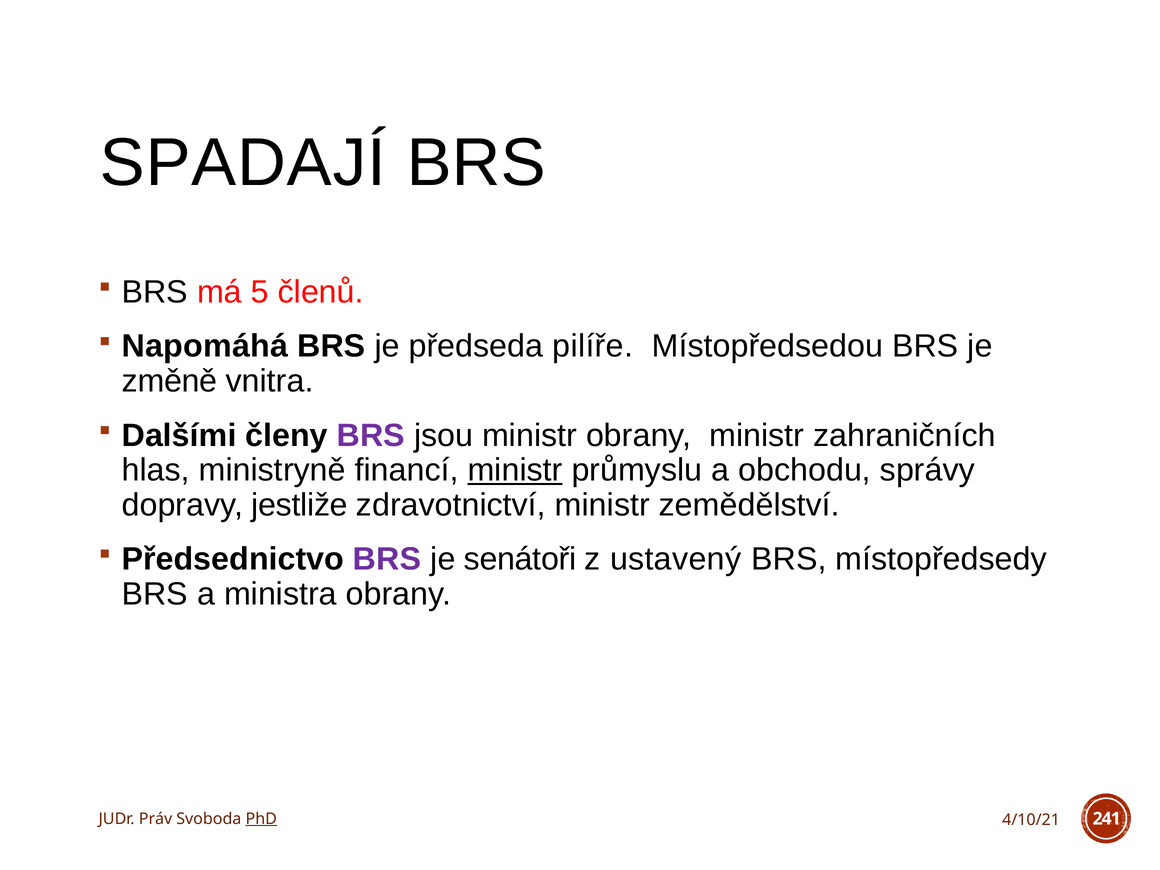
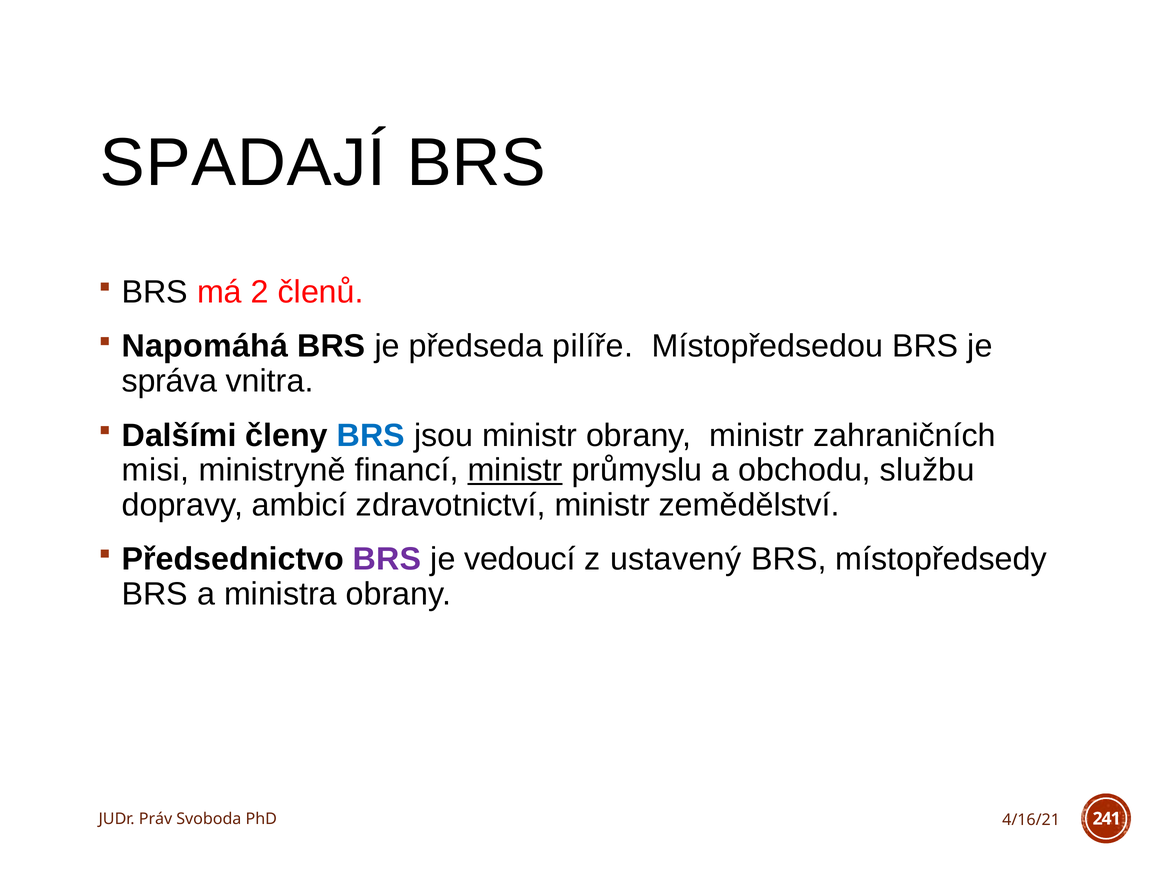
5: 5 -> 2
změně: změně -> správa
BRS at (371, 435) colour: purple -> blue
hlas: hlas -> misi
správy: správy -> službu
jestliže: jestliže -> ambicí
senátoři: senátoři -> vedoucí
PhD underline: present -> none
4/10/21: 4/10/21 -> 4/16/21
